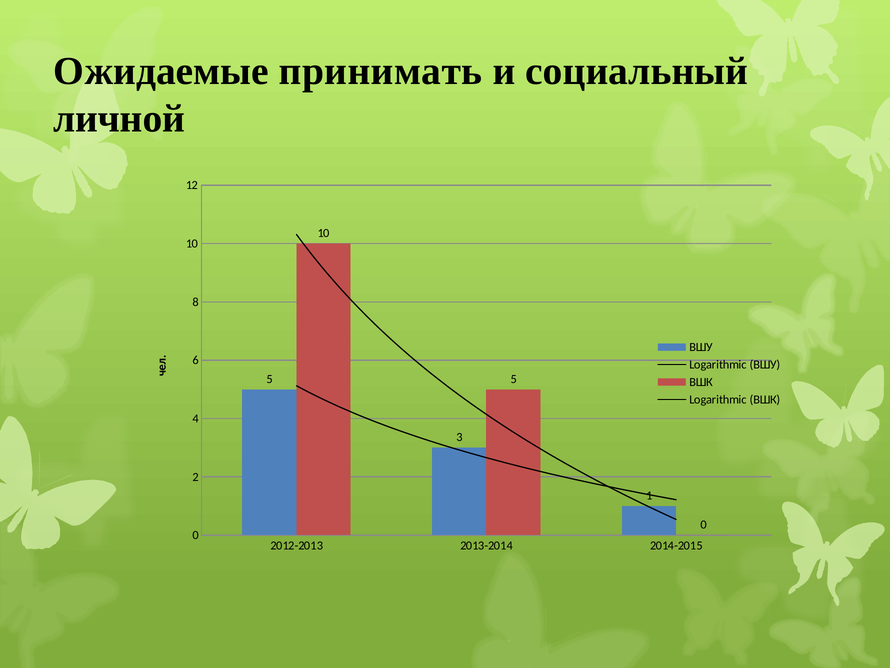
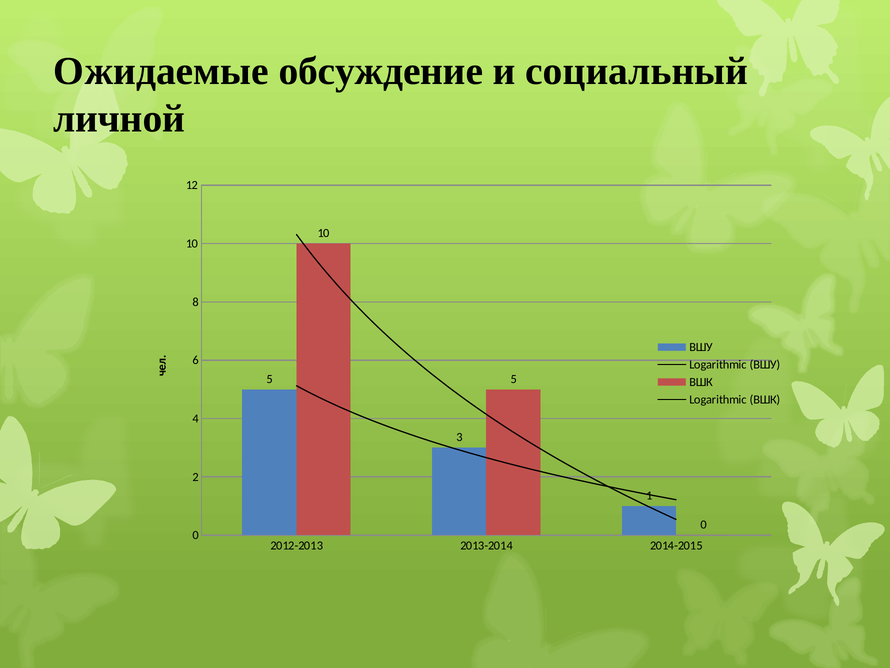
принимать: принимать -> обсуждение
